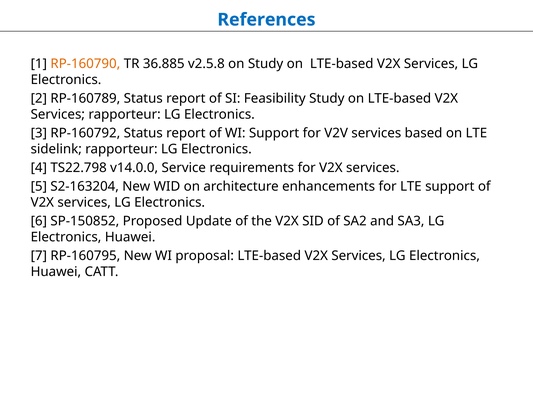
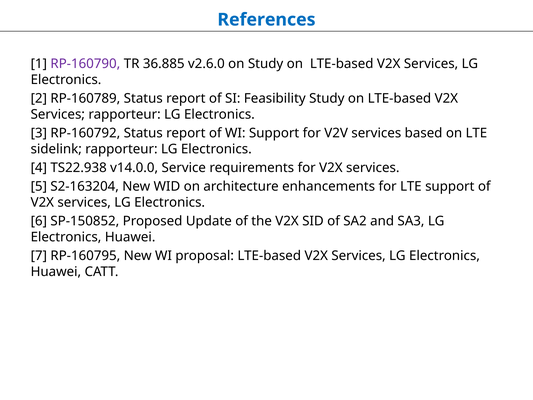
RP-160790 colour: orange -> purple
v2.5.8: v2.5.8 -> v2.6.0
TS22.798: TS22.798 -> TS22.938
